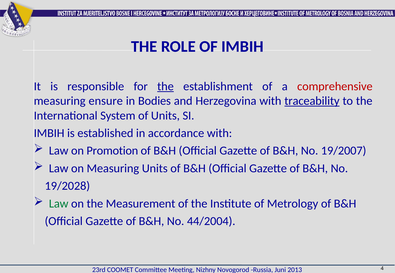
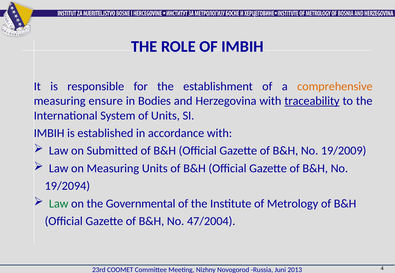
the at (165, 87) underline: present -> none
comprehensive colour: red -> orange
Promotion: Promotion -> Submitted
19/2007: 19/2007 -> 19/2009
19/2028: 19/2028 -> 19/2094
Measurement: Measurement -> Governmental
44/2004: 44/2004 -> 47/2004
